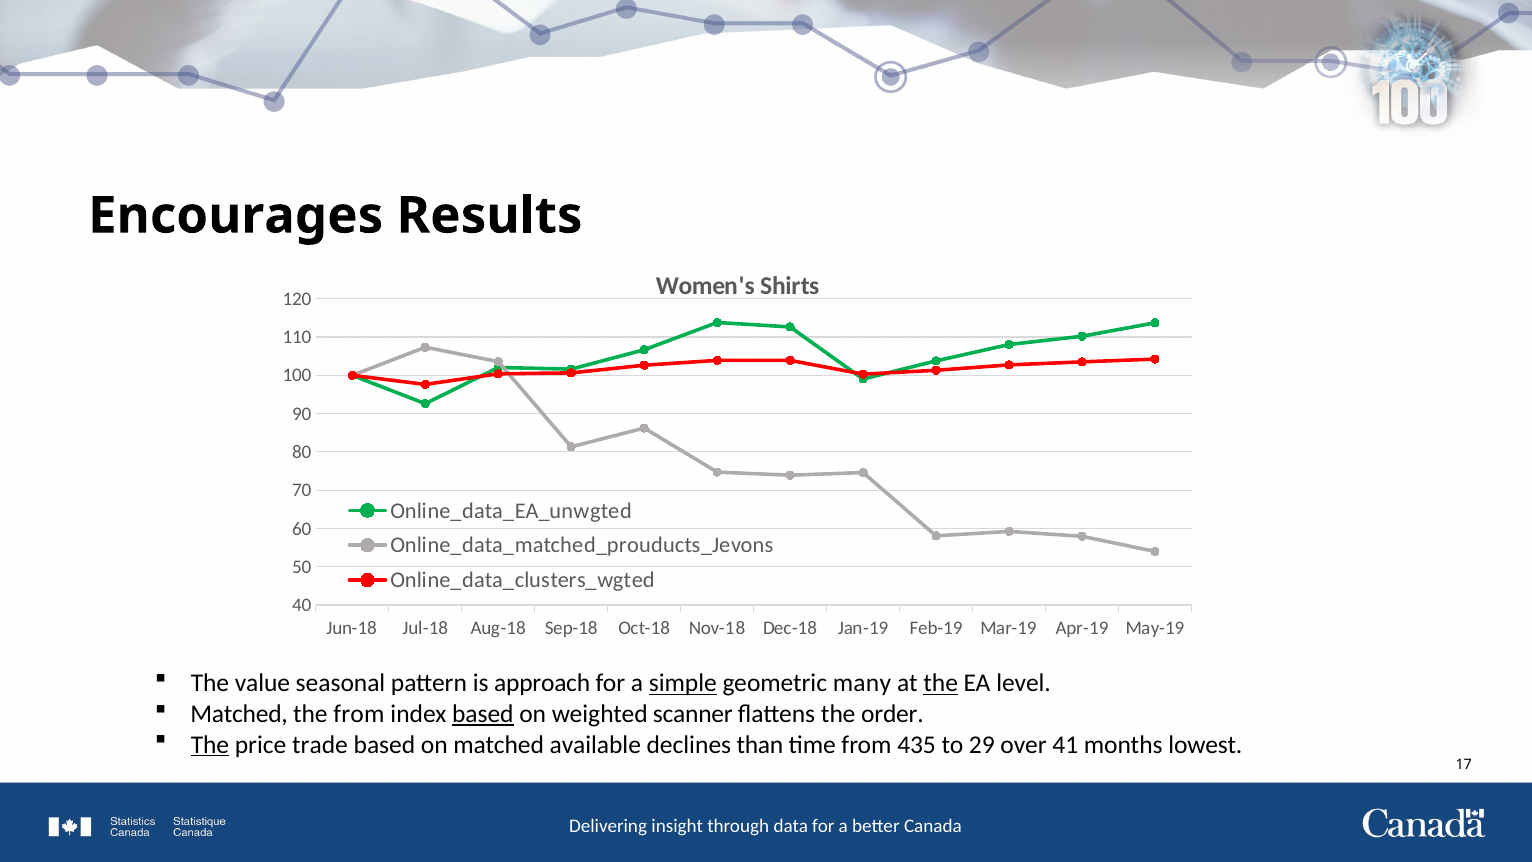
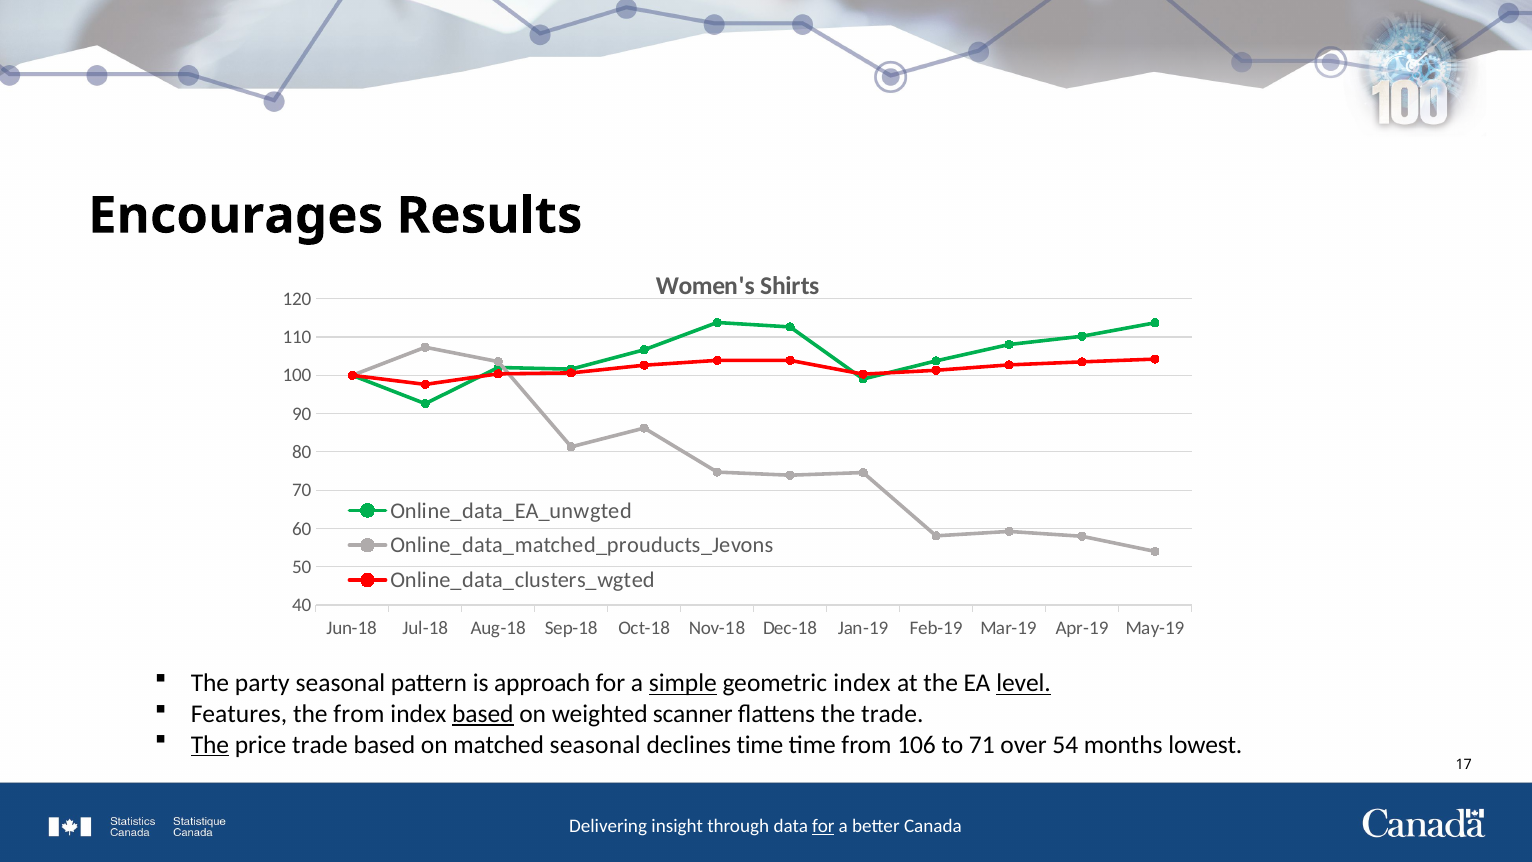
value: value -> party
geometric many: many -> index
the at (941, 683) underline: present -> none
level underline: none -> present
Matched at (239, 714): Matched -> Features
the order: order -> trade
matched available: available -> seasonal
declines than: than -> time
435: 435 -> 106
29: 29 -> 71
41: 41 -> 54
for at (823, 826) underline: none -> present
